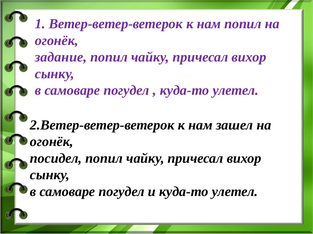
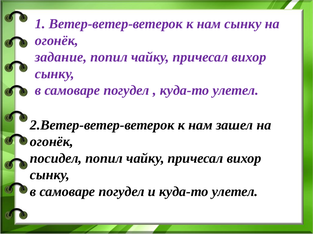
нам попил: попил -> сынку
